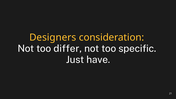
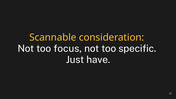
Designers: Designers -> Scannable
differ: differ -> focus
